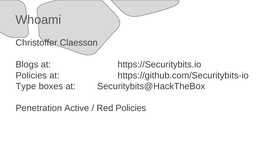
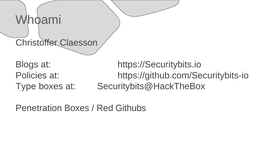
Penetration Active: Active -> Boxes
Red Policies: Policies -> Githubs
